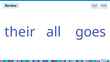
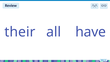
goes: goes -> have
